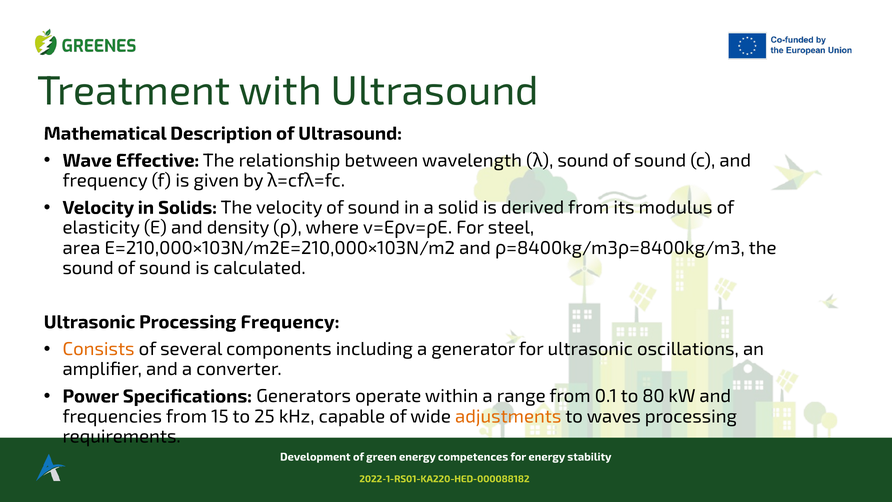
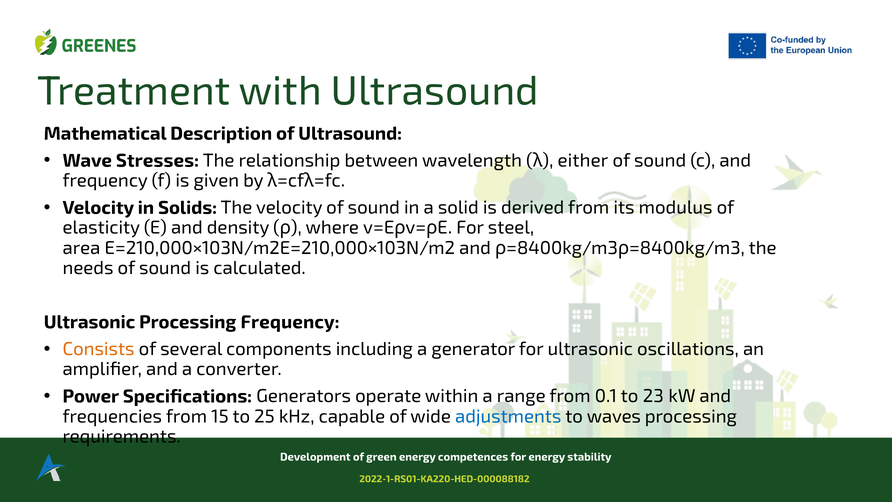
Effective: Effective -> Stresses
sound at (583, 161): sound -> either
sound at (88, 268): sound -> needs
80: 80 -> 23
adjustments colour: orange -> blue
